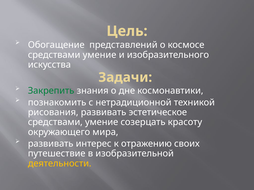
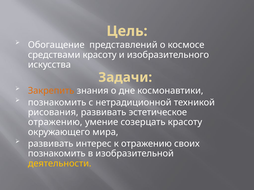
умение at (100, 55): умение -> красоту
Закрепить colour: green -> orange
средствами at (55, 122): средствами -> отражению
путешествие at (57, 154): путешествие -> познакомить
